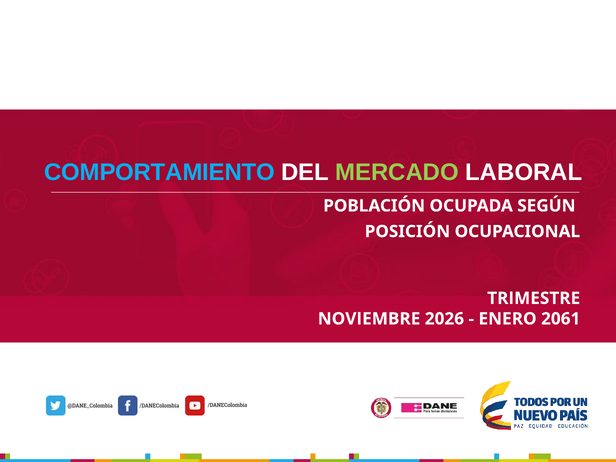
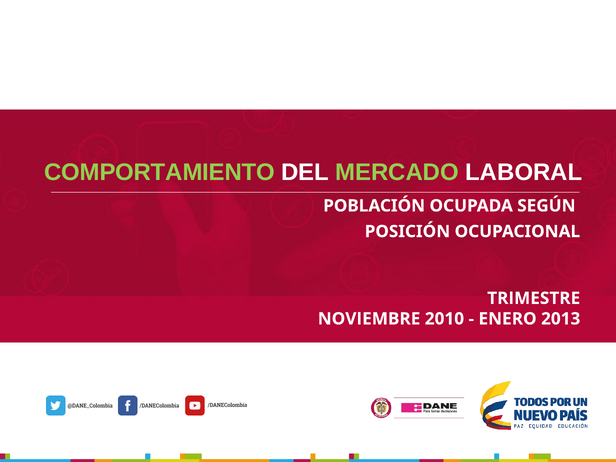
COMPORTAMIENTO colour: light blue -> light green
2026: 2026 -> 2010
2061: 2061 -> 2013
